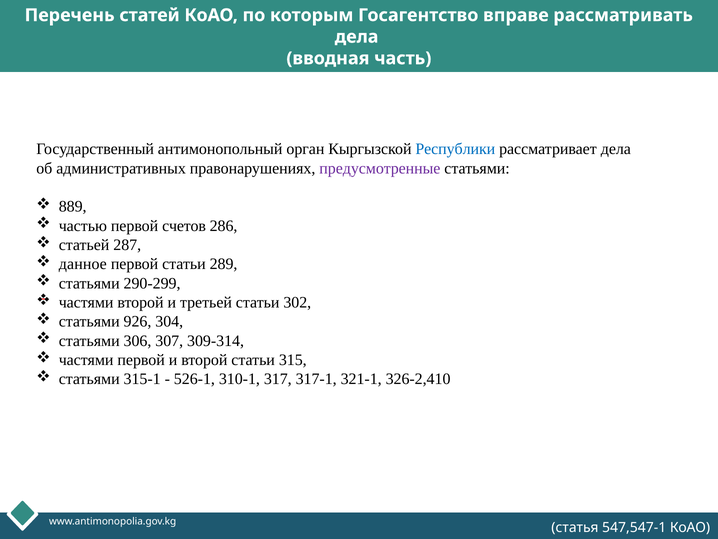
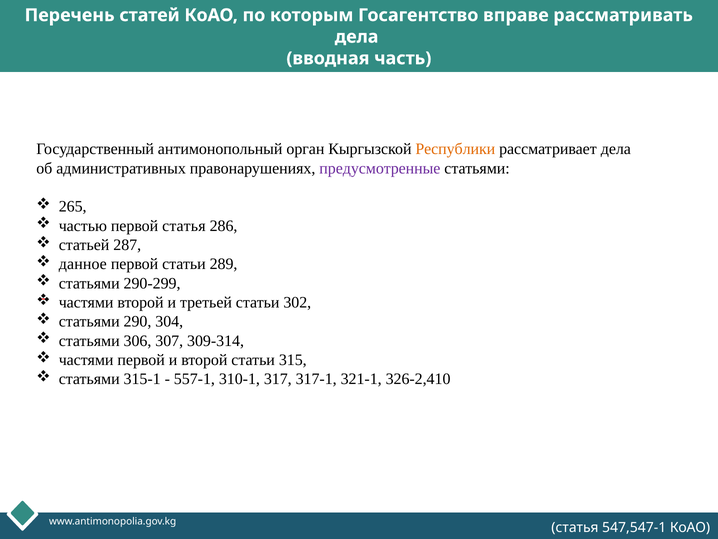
Республики colour: blue -> orange
889: 889 -> 265
первой счетов: счетов -> статья
926: 926 -> 290
526-1: 526-1 -> 557-1
